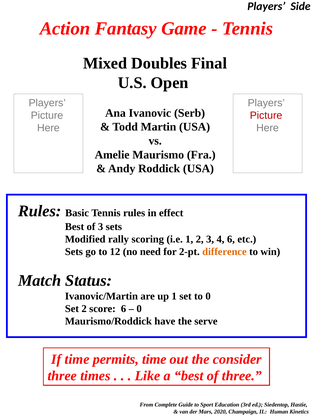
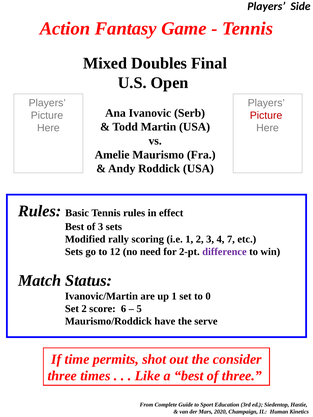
4 6: 6 -> 7
difference colour: orange -> purple
0 at (139, 309): 0 -> 5
permits time: time -> shot
